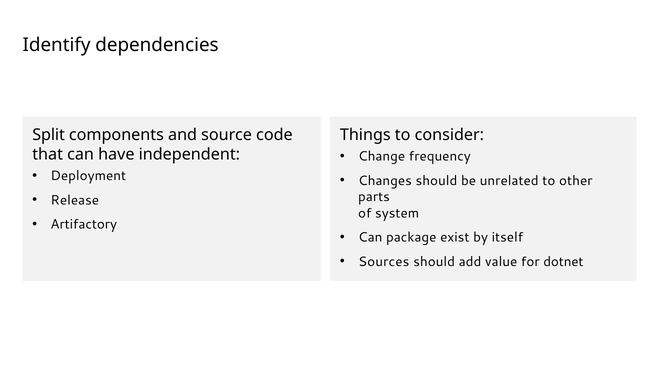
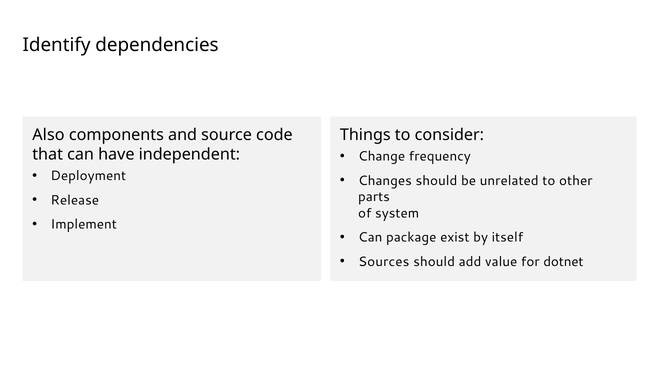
Split: Split -> Also
Artifactory: Artifactory -> Implement
